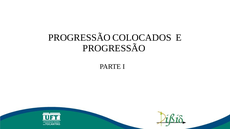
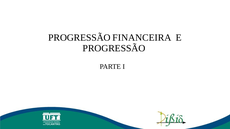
COLOCADOS: COLOCADOS -> FINANCEIRA
